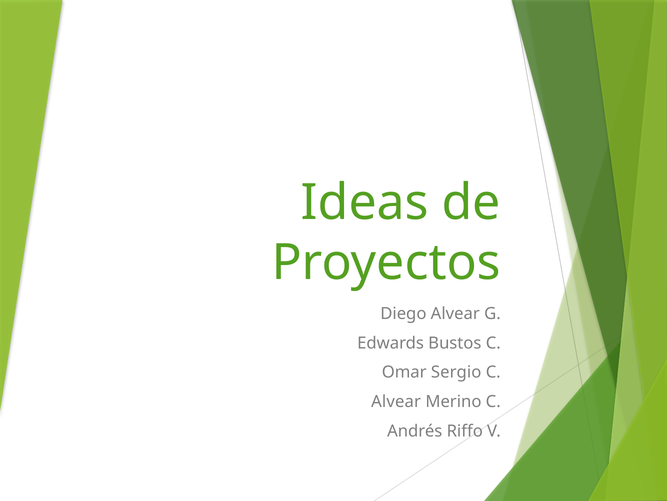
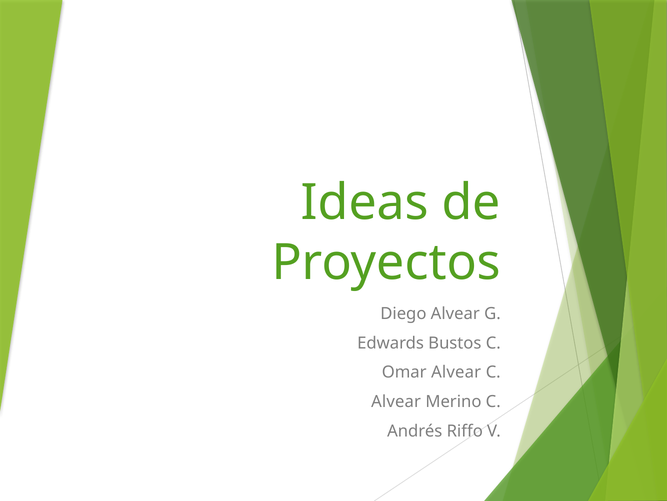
Omar Sergio: Sergio -> Alvear
